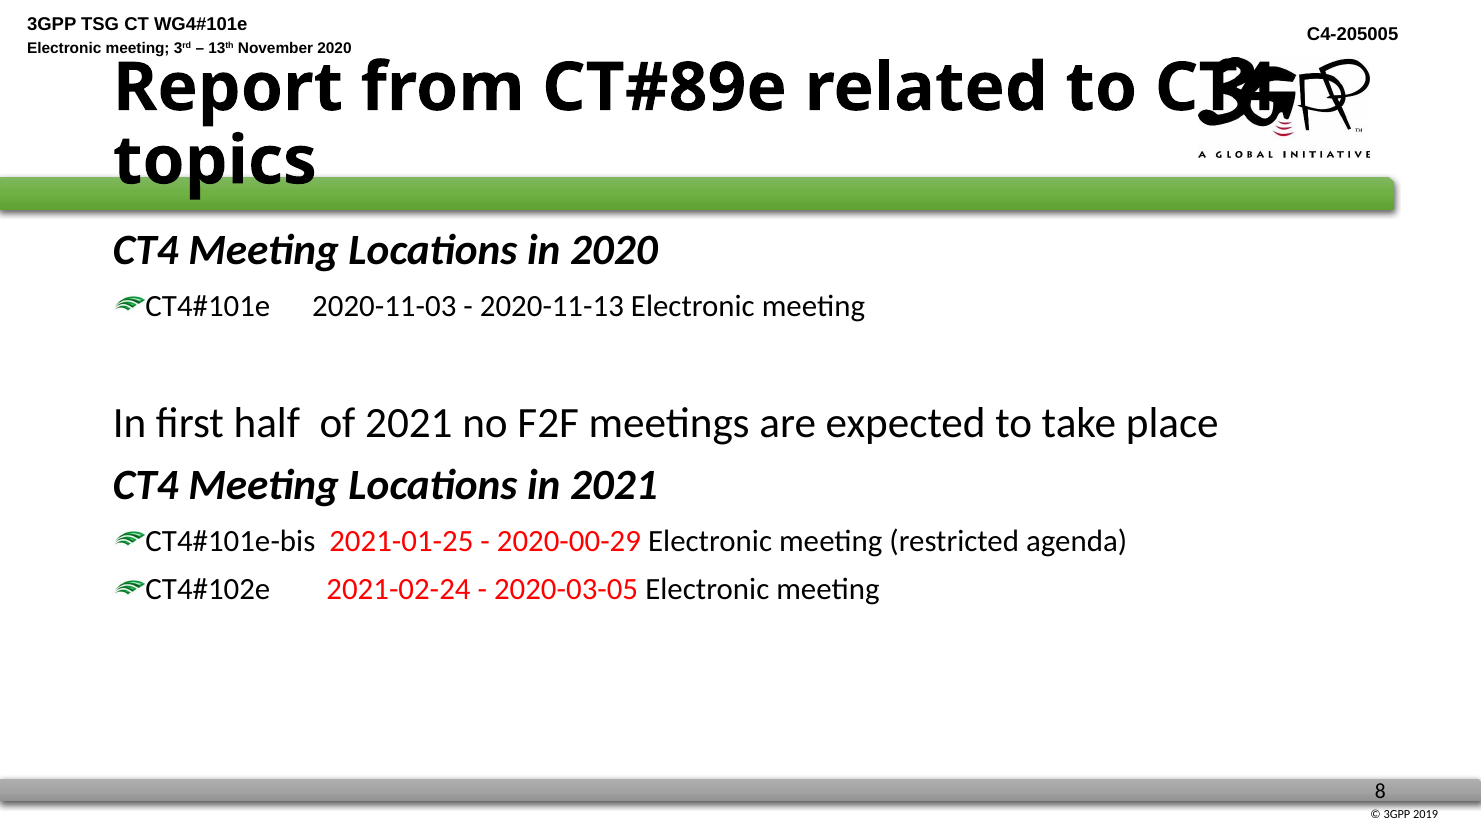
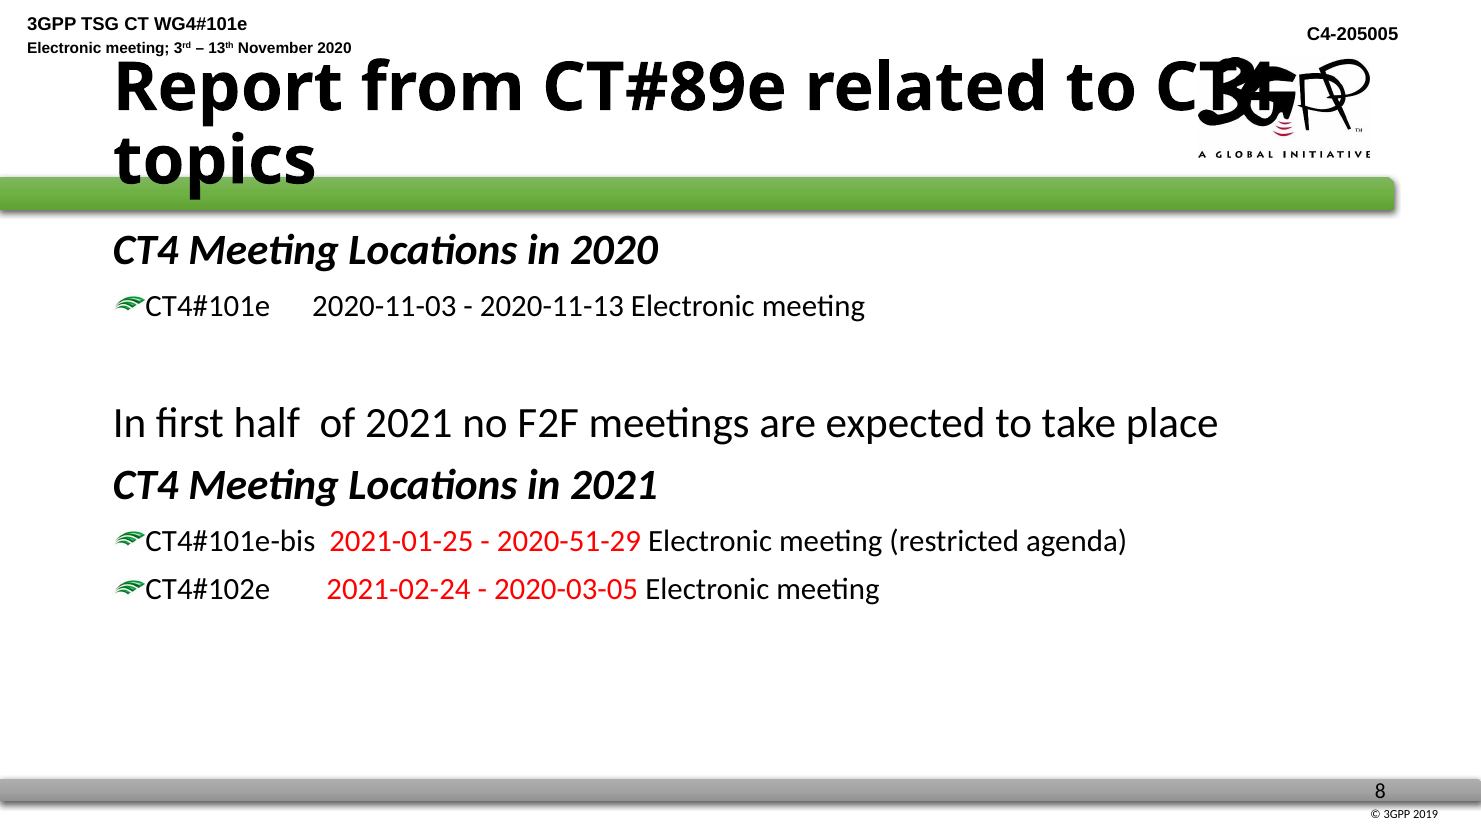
2020-00-29: 2020-00-29 -> 2020-51-29
